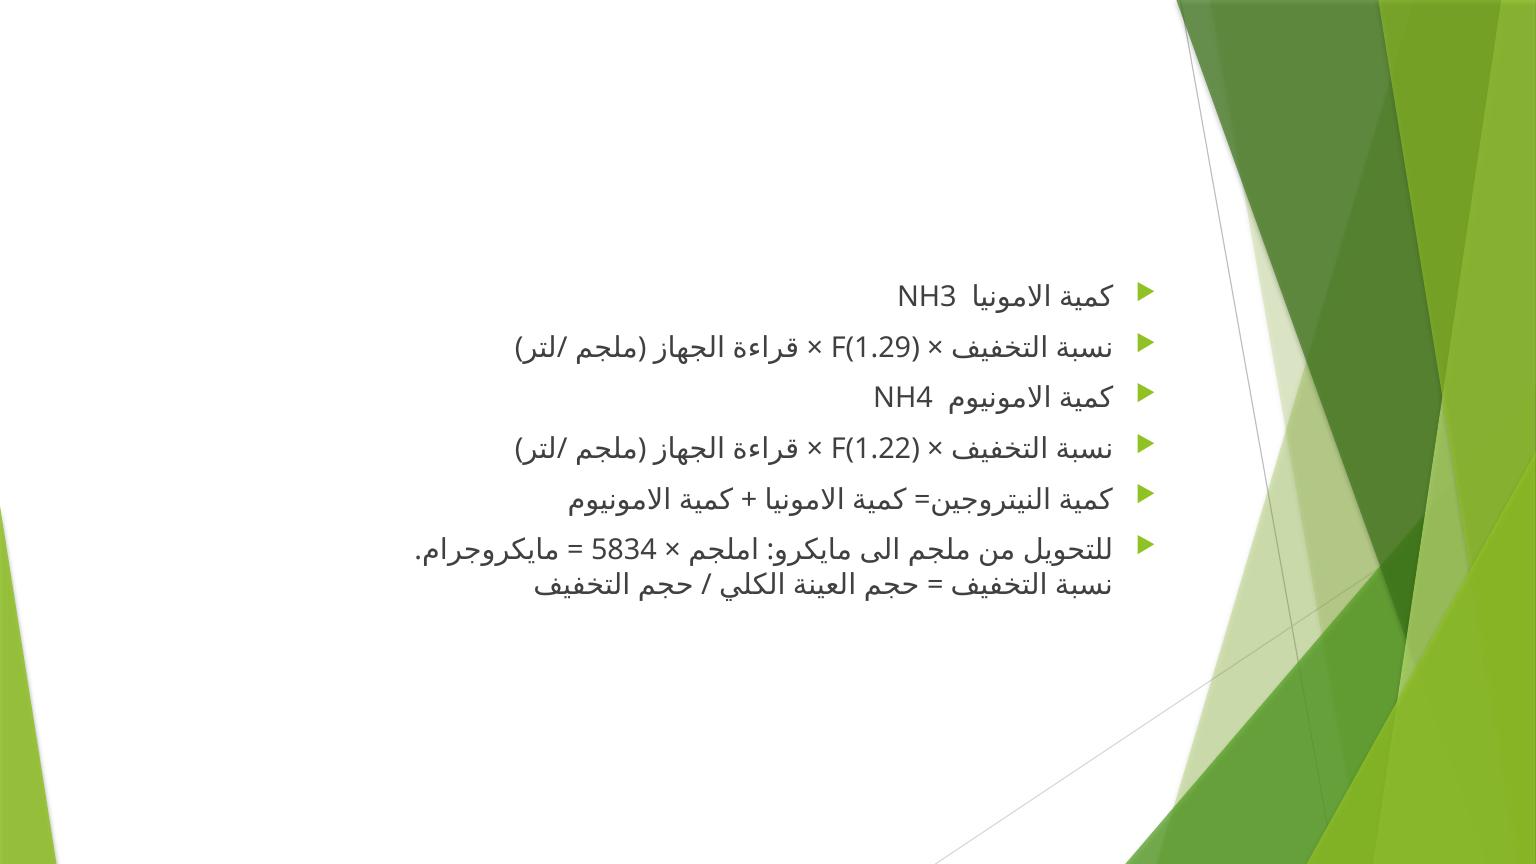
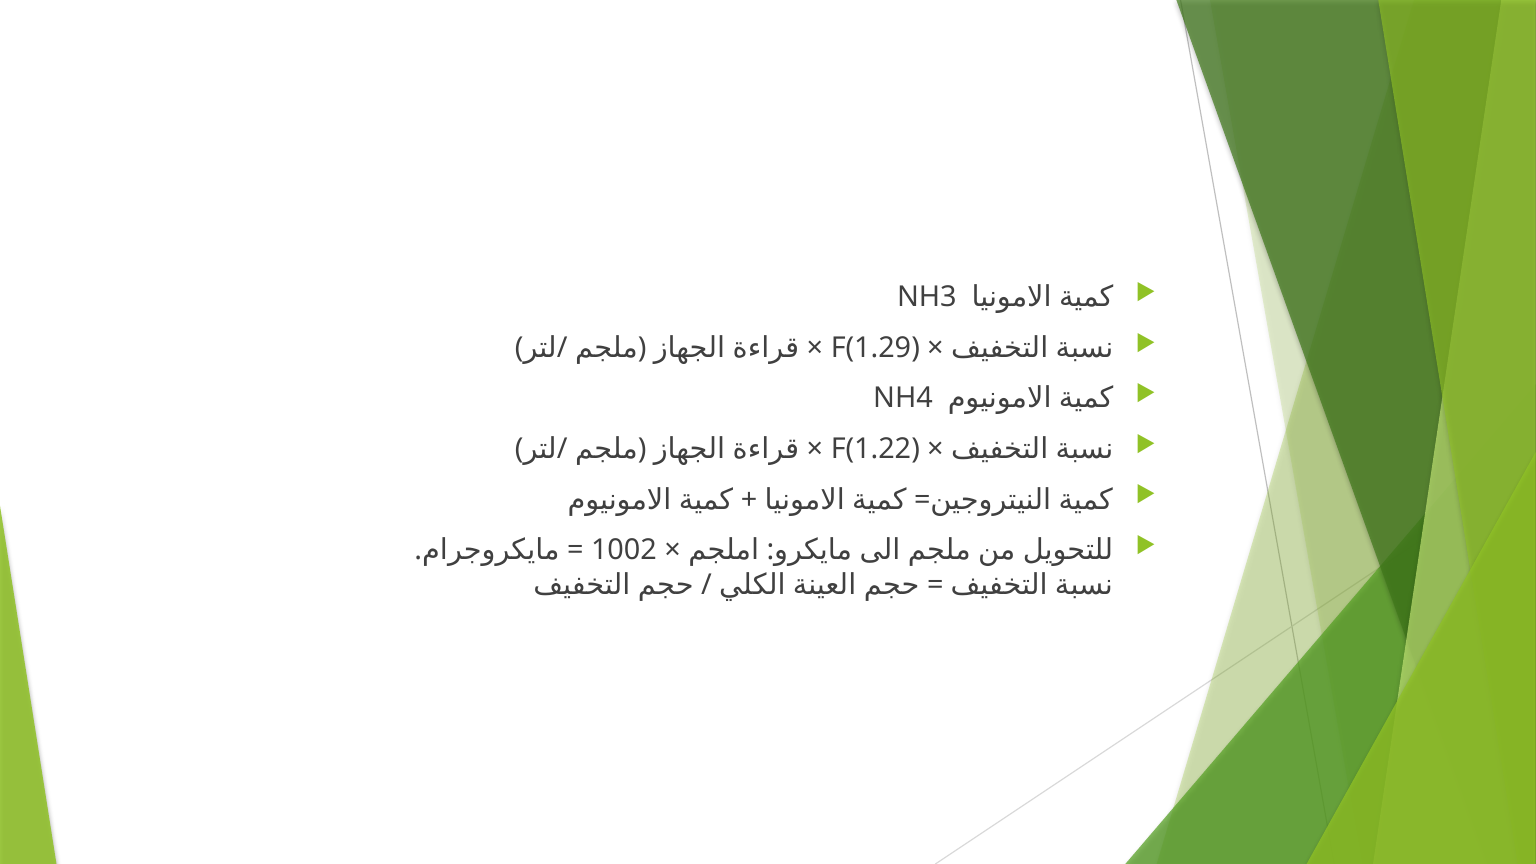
5834: 5834 -> 1002
